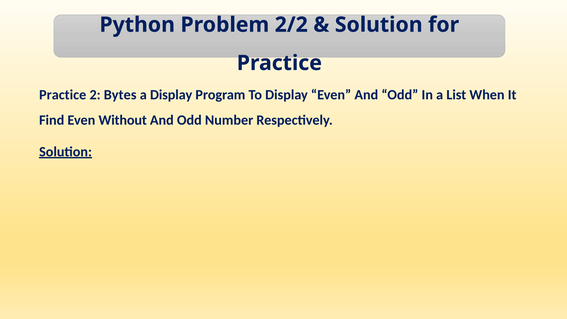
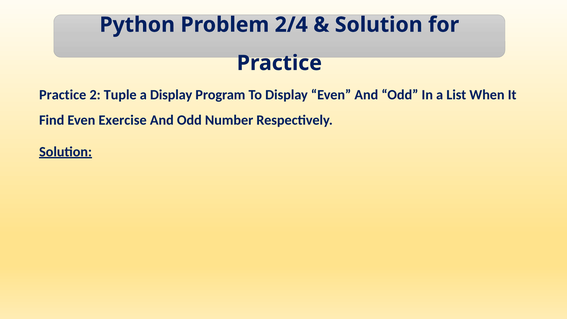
2/2: 2/2 -> 2/4
Bytes: Bytes -> Tuple
Without: Without -> Exercise
